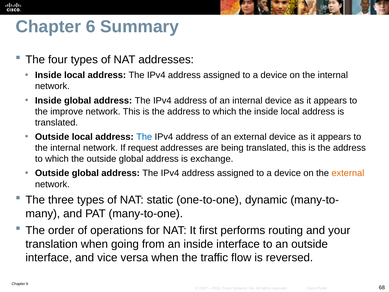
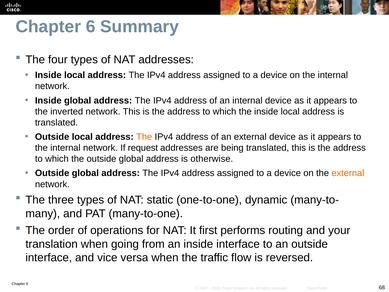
improve: improve -> inverted
The at (144, 137) colour: blue -> orange
exchange: exchange -> otherwise
